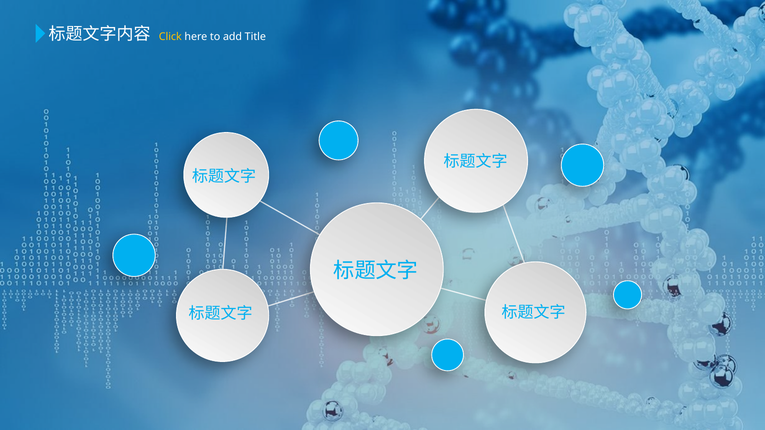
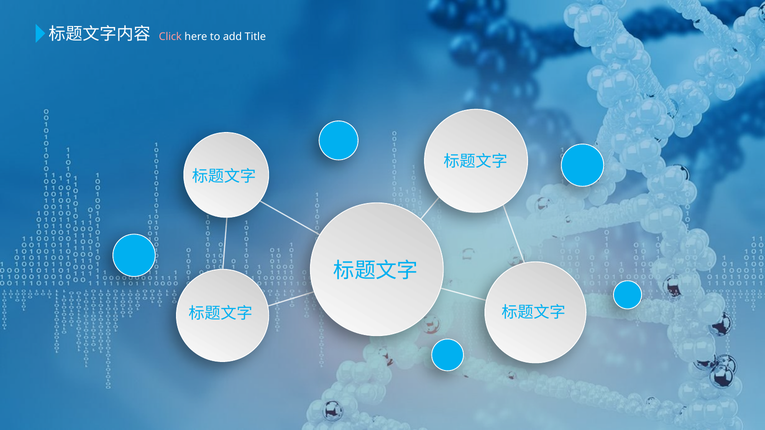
Click colour: yellow -> pink
